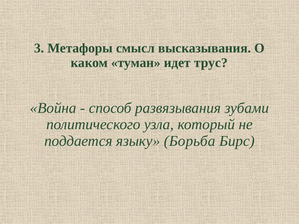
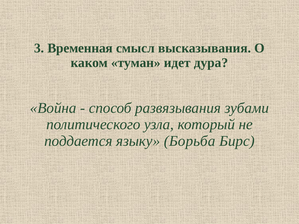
Метафоры: Метафоры -> Временная
трус: трус -> дура
